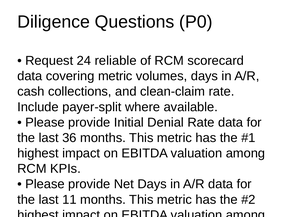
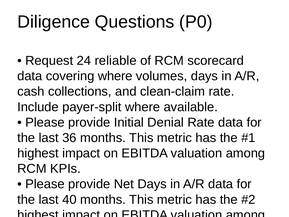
covering metric: metric -> where
11: 11 -> 40
